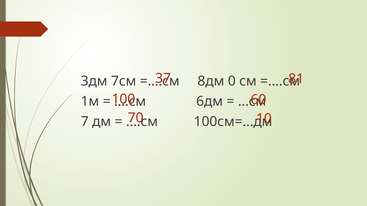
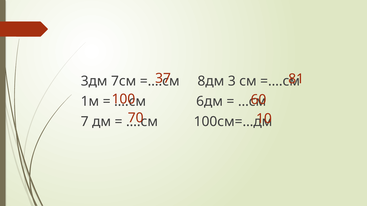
0: 0 -> 3
